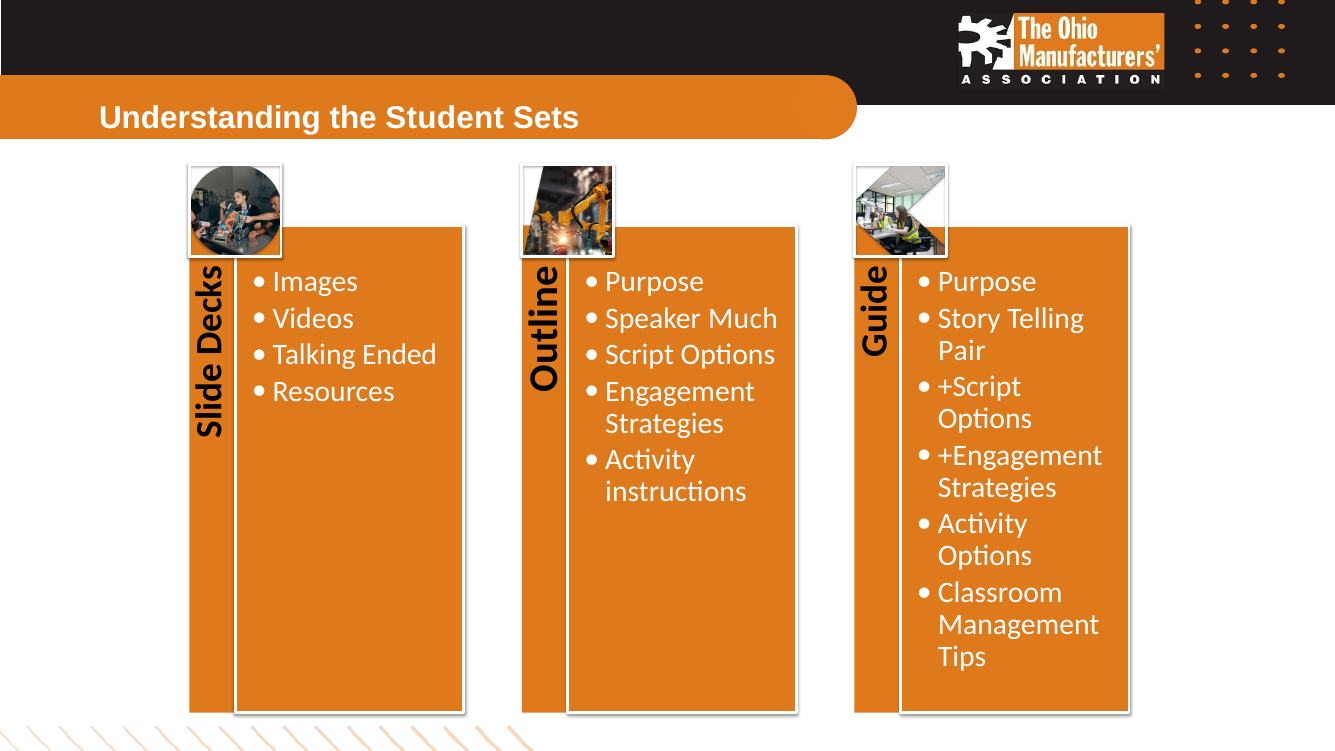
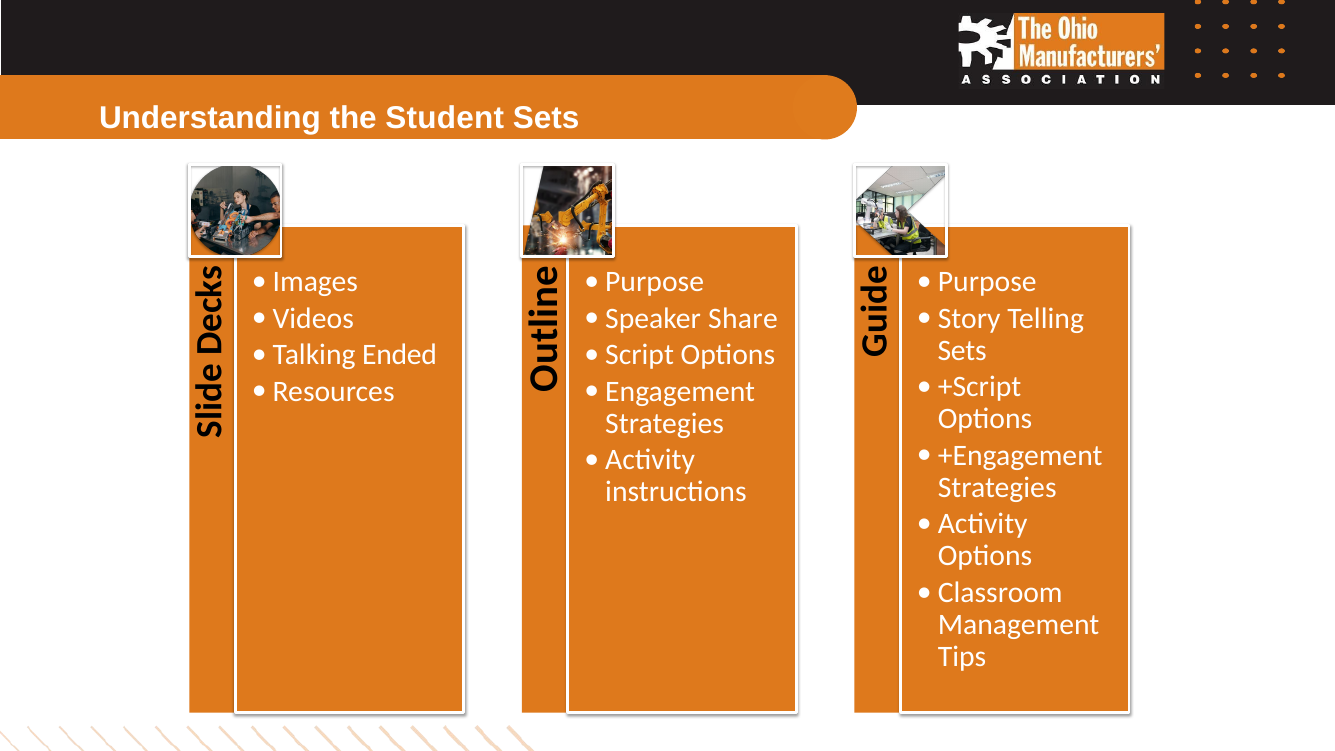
Much: Much -> Share
Pair at (962, 350): Pair -> Sets
